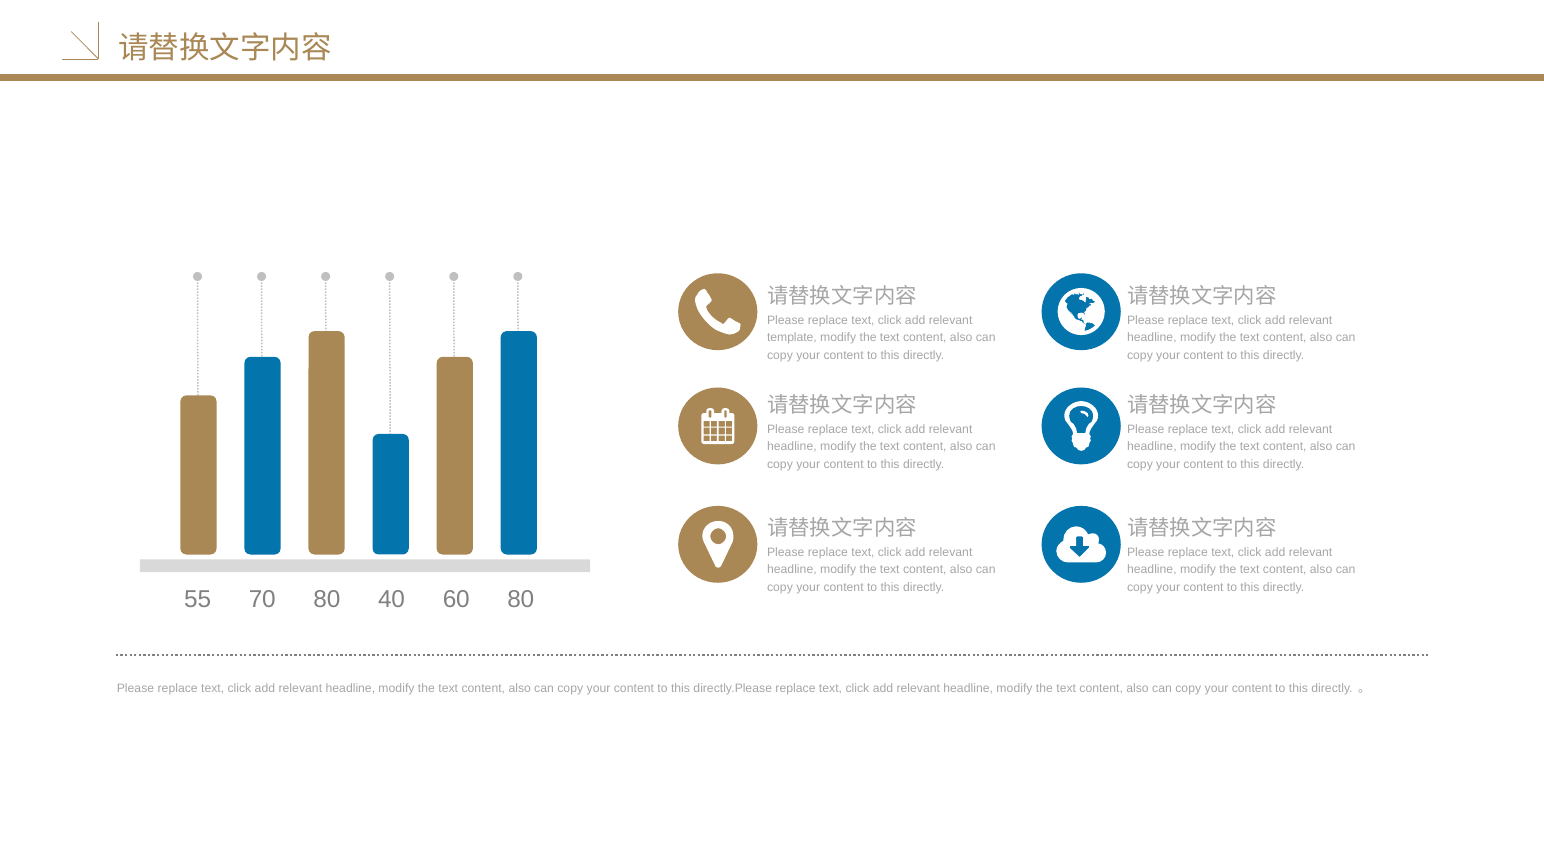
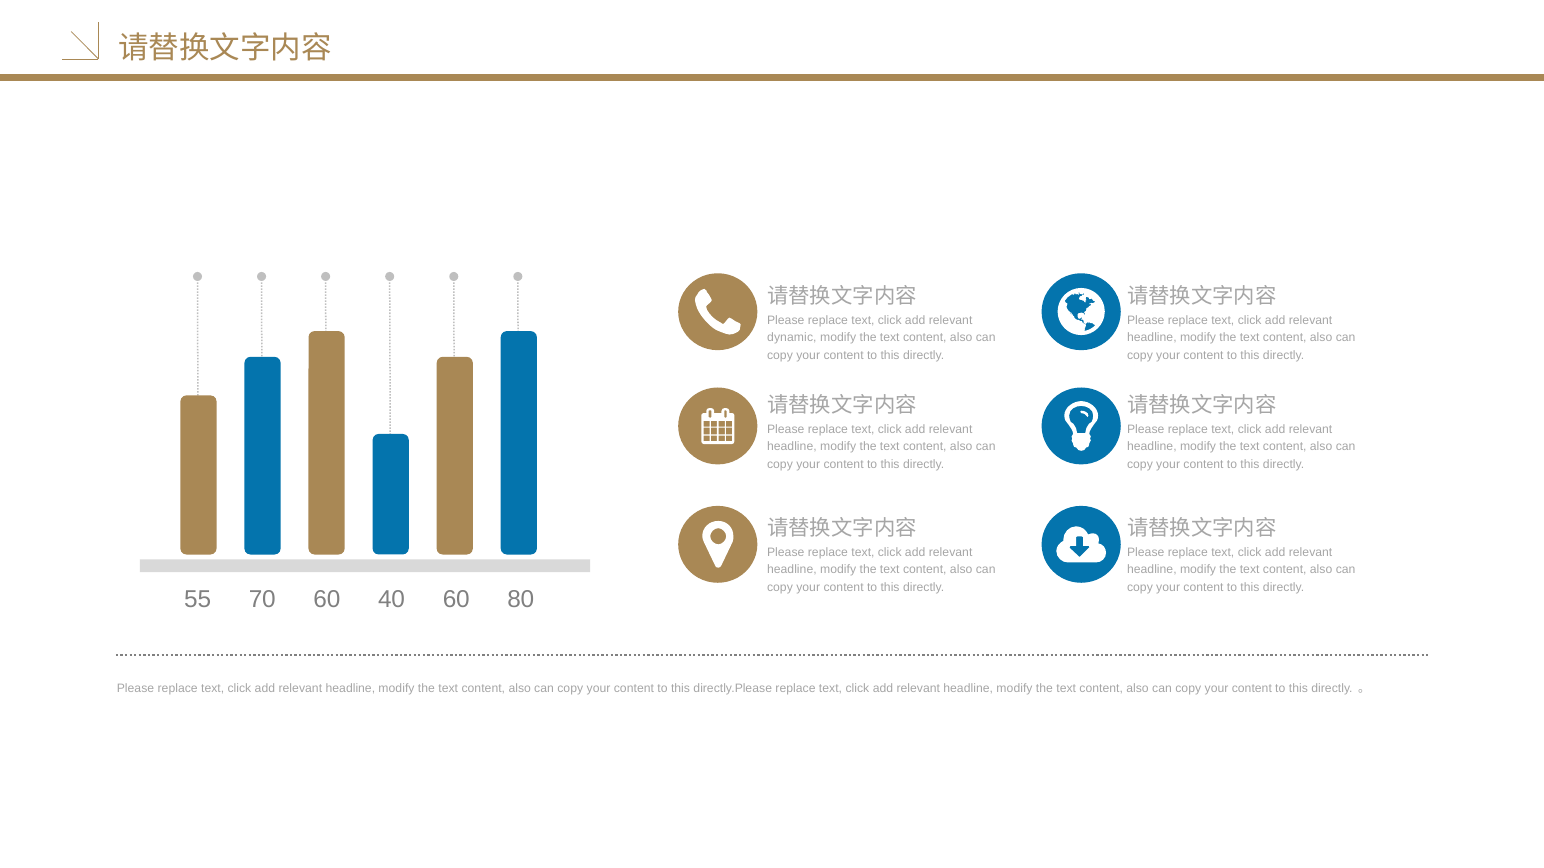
template: template -> dynamic
70 80: 80 -> 60
